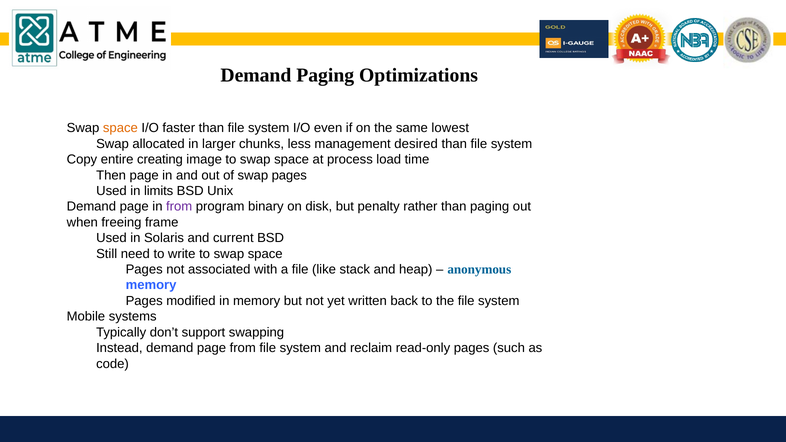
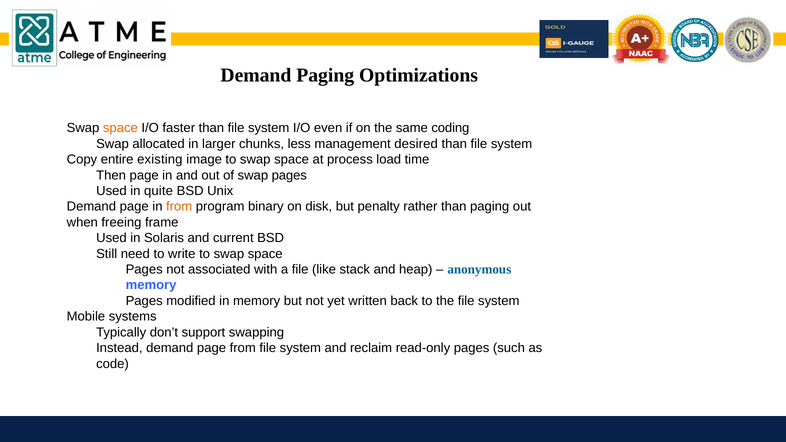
lowest: lowest -> coding
creating: creating -> existing
limits: limits -> quite
from at (179, 207) colour: purple -> orange
